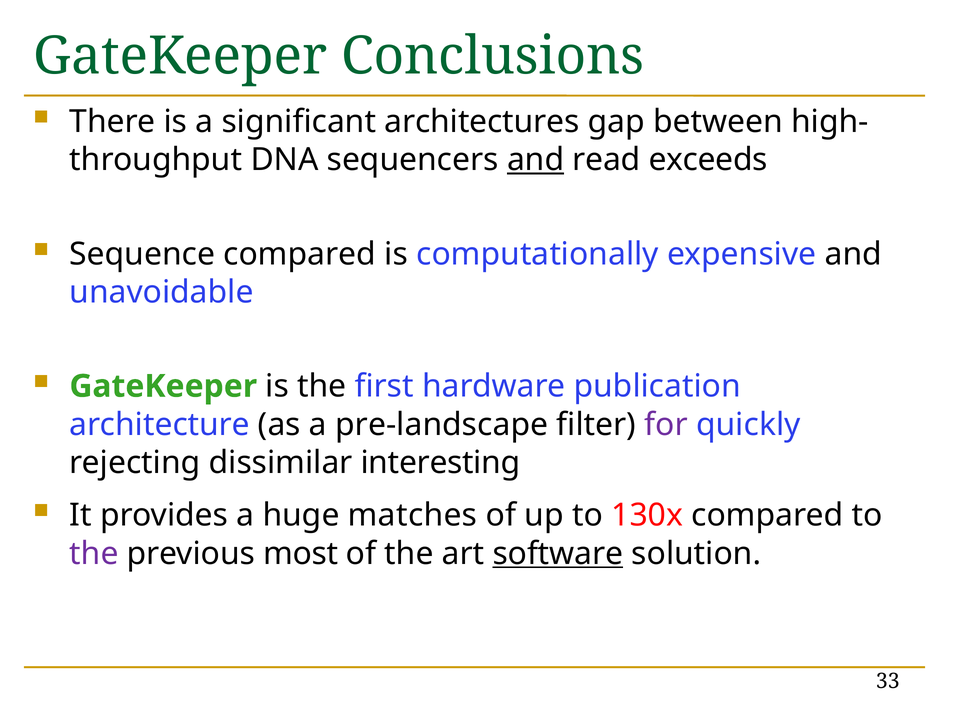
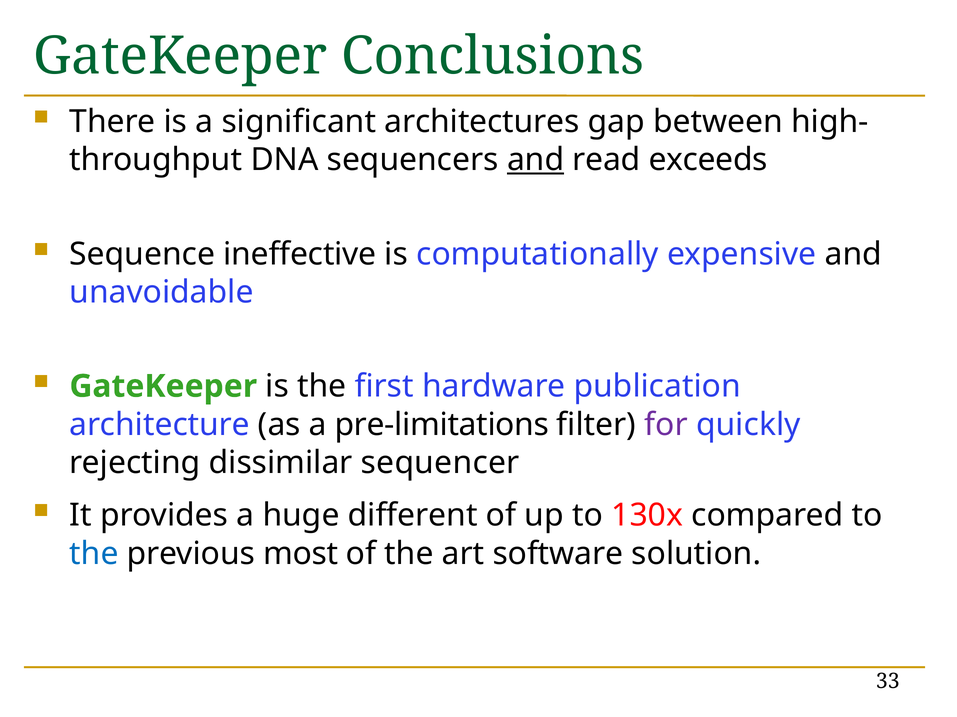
Sequence compared: compared -> ineffective
pre-landscape: pre-landscape -> pre-limitations
interesting: interesting -> sequencer
matches: matches -> different
the at (94, 554) colour: purple -> blue
software underline: present -> none
